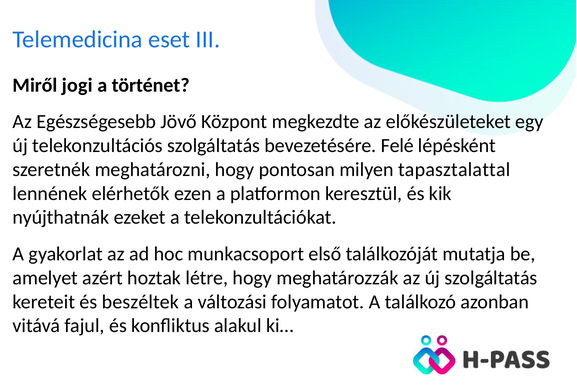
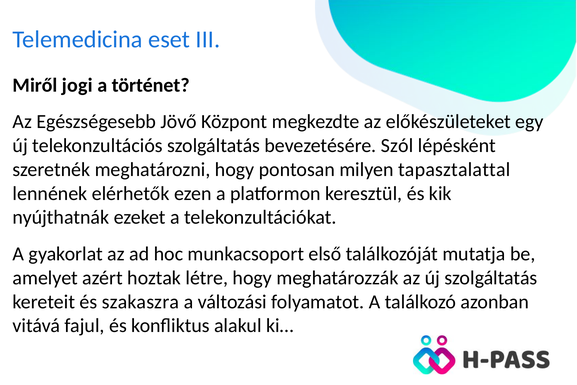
Felé: Felé -> Szól
beszéltek: beszéltek -> szakaszra
